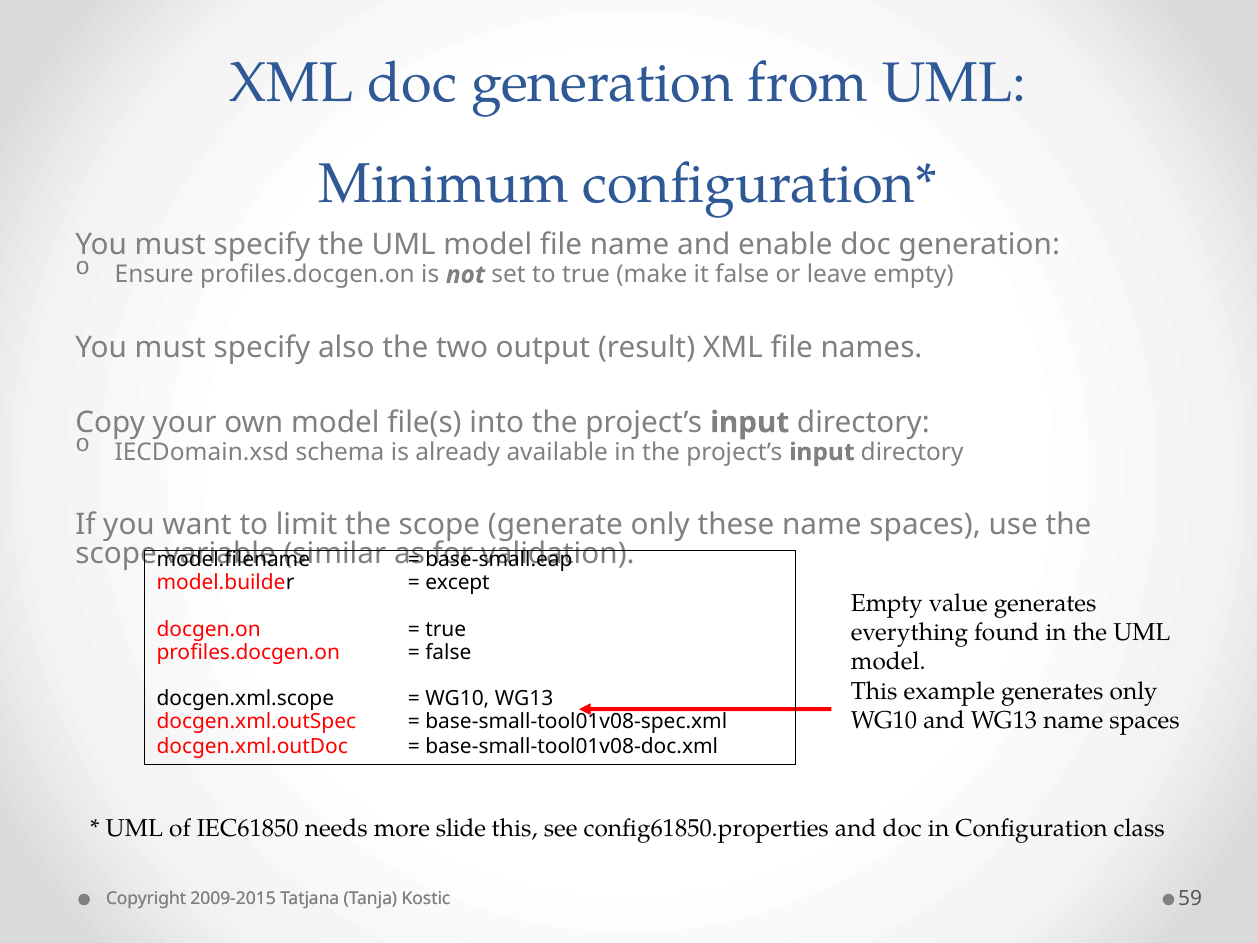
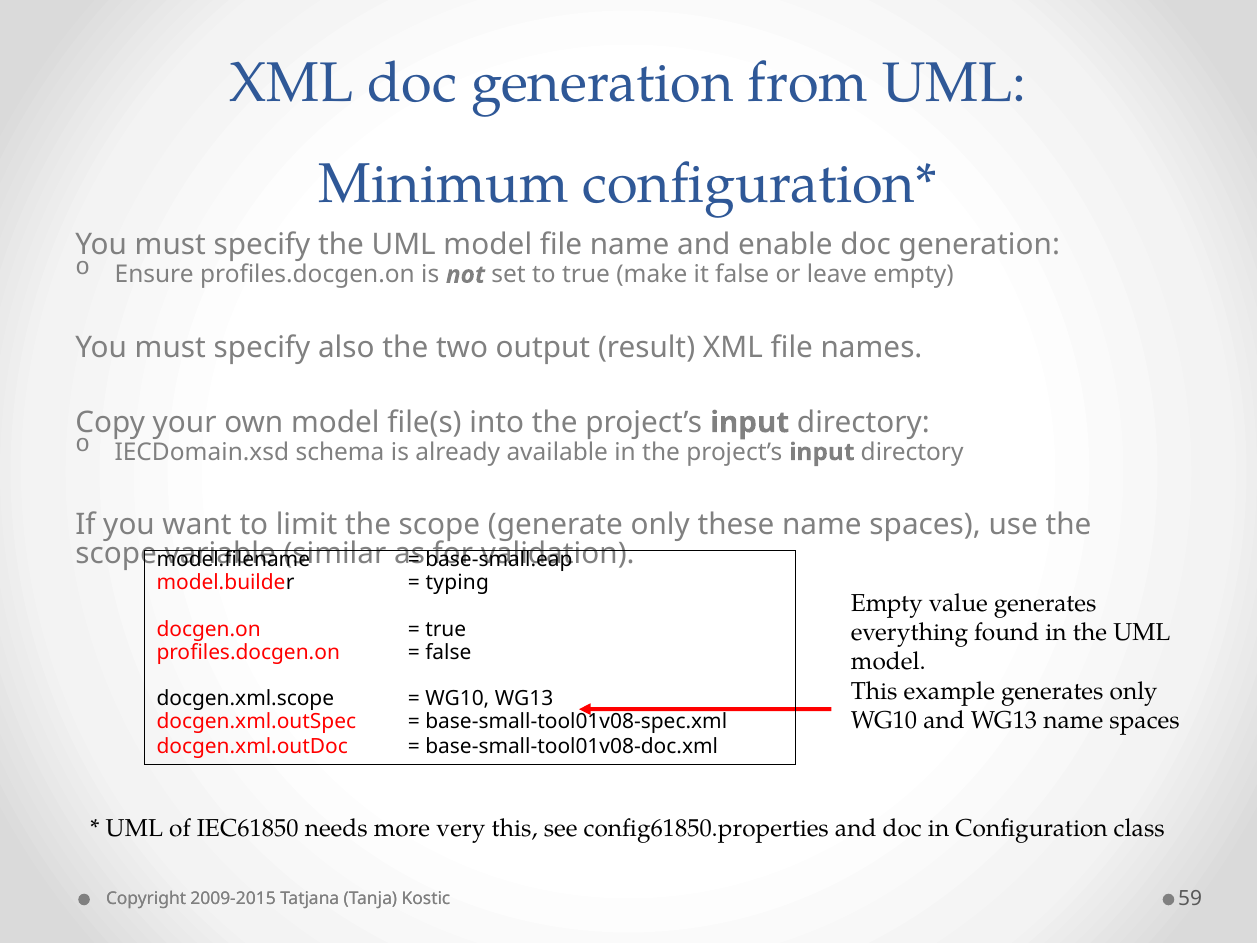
except: except -> typing
slide: slide -> very
